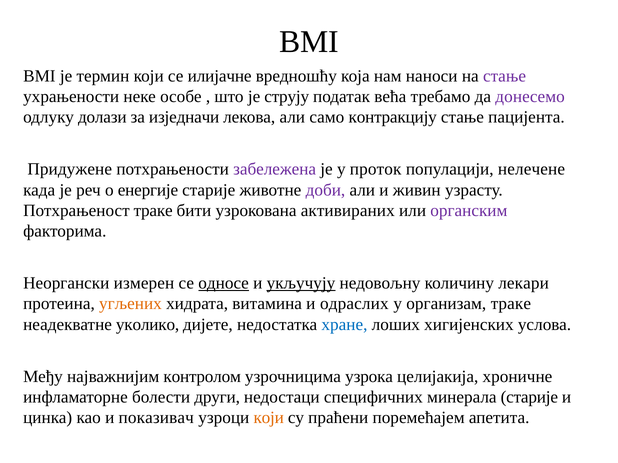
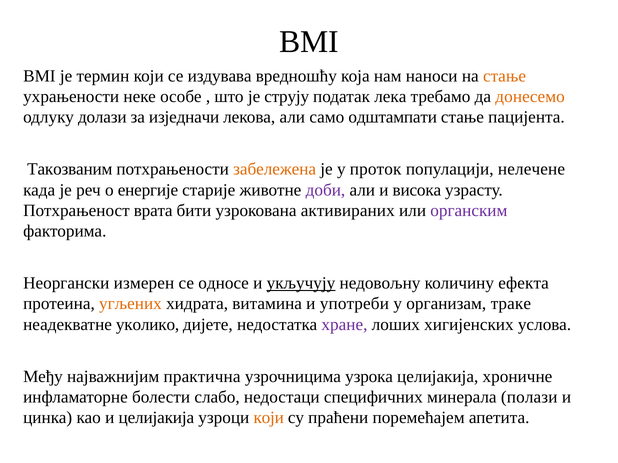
илијачне: илијачне -> издувава
стање at (505, 76) colour: purple -> orange
већа: већа -> лека
донесемо colour: purple -> orange
контракцију: контракцију -> одштампати
Придужене: Придужене -> Такозваним
забележена colour: purple -> orange
живин: живин -> висока
Потхрањеност траке: траке -> врата
односе underline: present -> none
лекари: лекари -> ефекта
одраслих: одраслих -> употреби
хране colour: blue -> purple
контролом: контролом -> практична
други: други -> слабо
минерала старије: старије -> полази
и показивач: показивач -> целијакија
